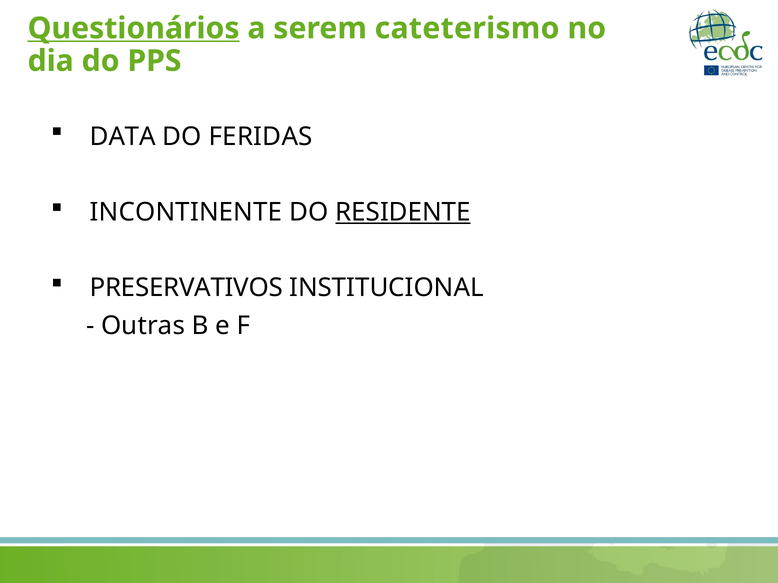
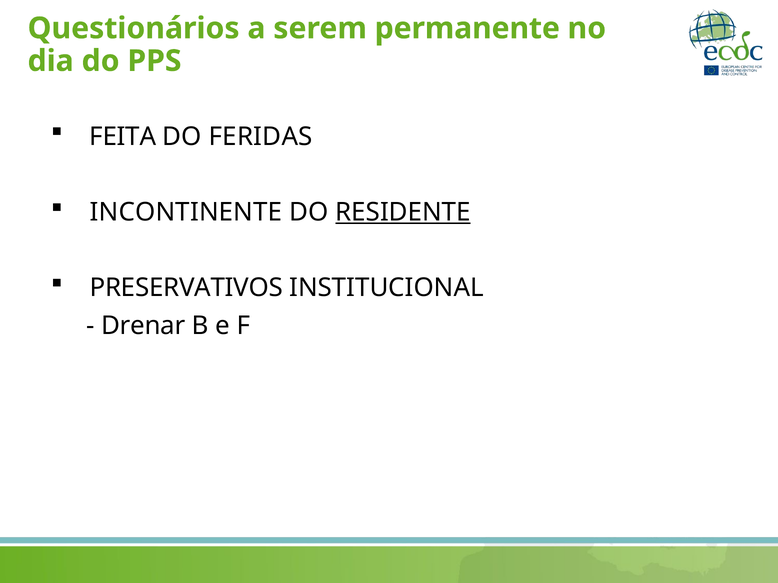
Questionários underline: present -> none
cateterismo: cateterismo -> permanente
DATA: DATA -> FEITA
Outras: Outras -> Drenar
